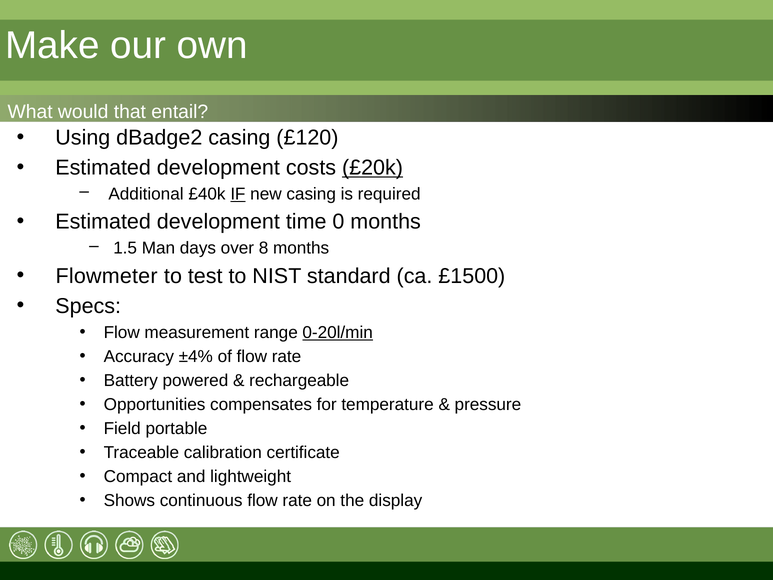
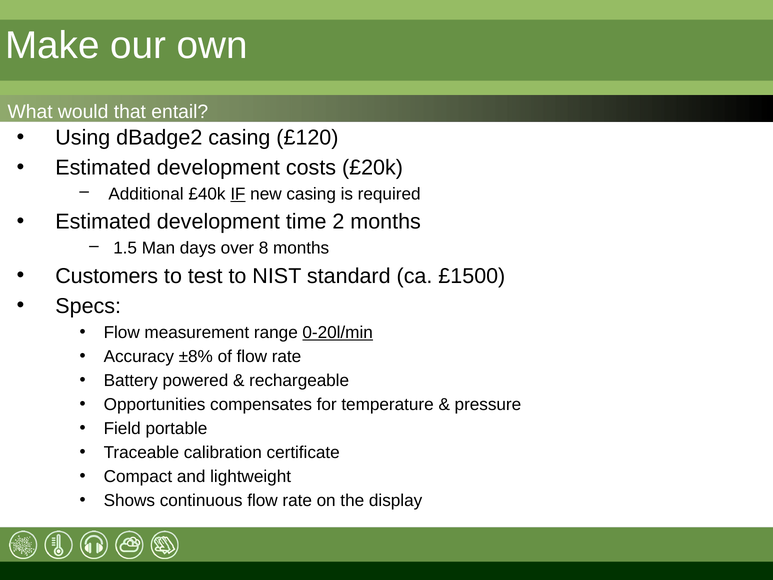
£20k underline: present -> none
0: 0 -> 2
Flowmeter: Flowmeter -> Customers
±4%: ±4% -> ±8%
